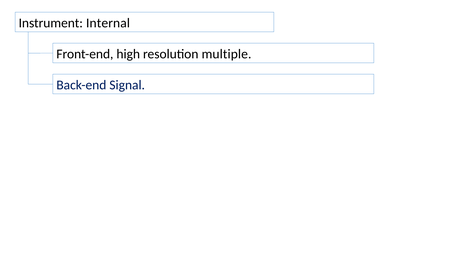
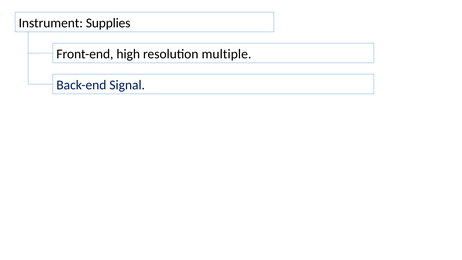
Internal: Internal -> Supplies
